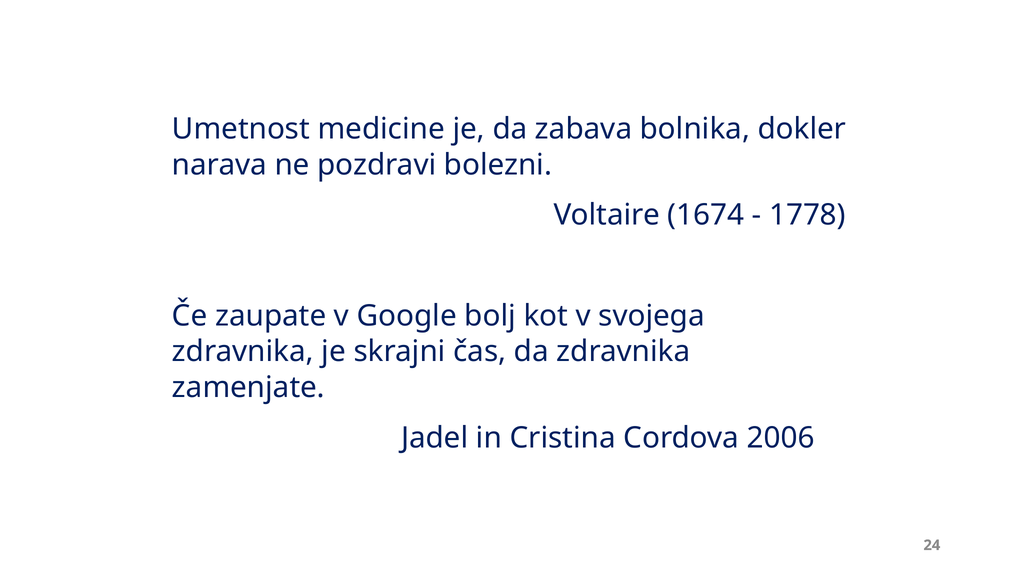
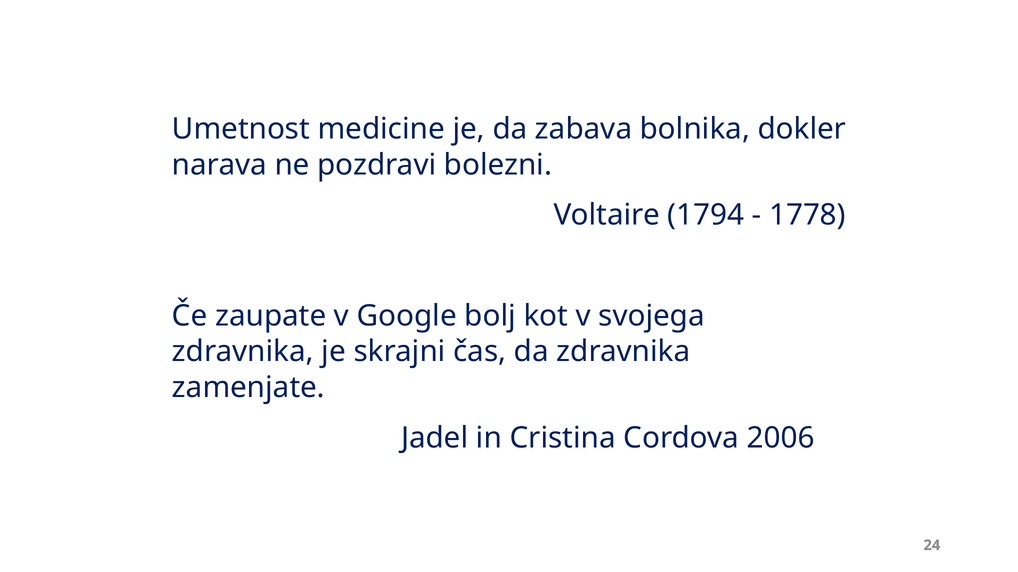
1674: 1674 -> 1794
